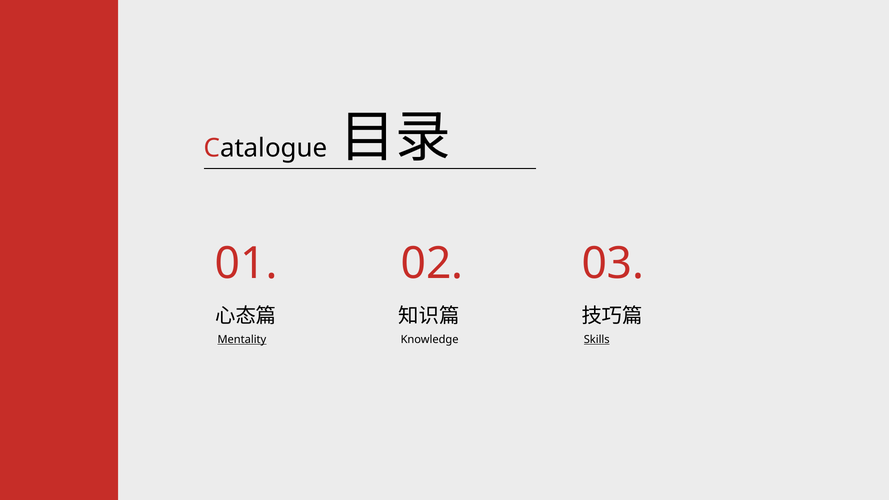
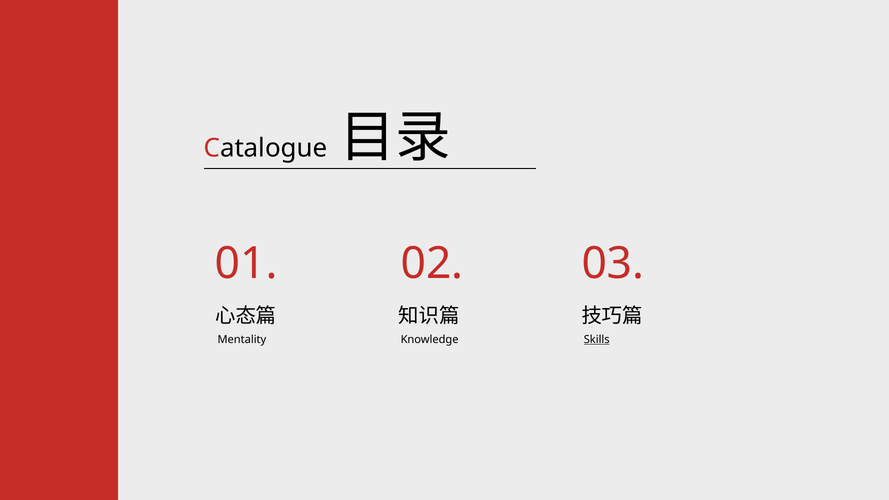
Mentality underline: present -> none
